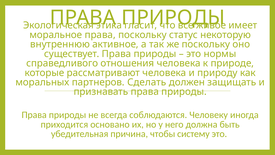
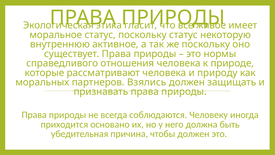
моральное права: права -> статус
Сделать: Сделать -> Взялись
чтобы систему: систему -> должен
